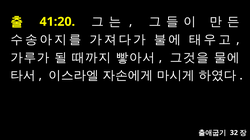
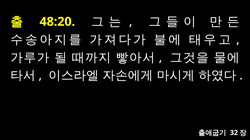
41:20: 41:20 -> 48:20
